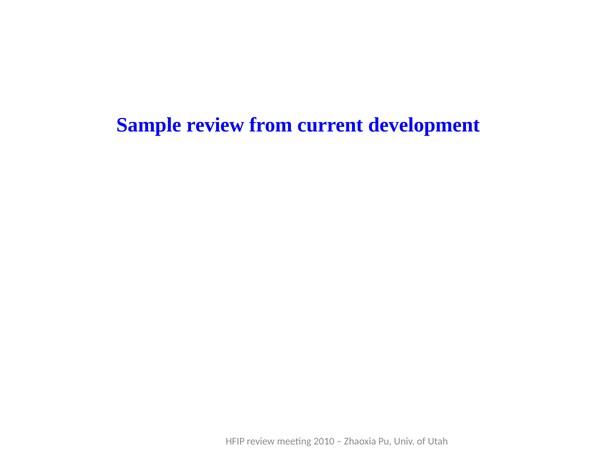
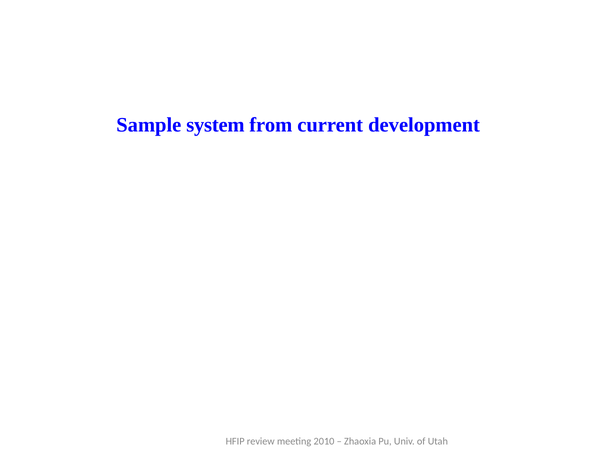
Sample review: review -> system
